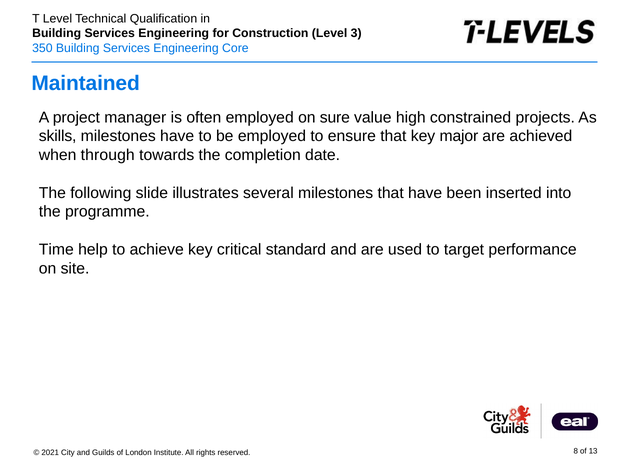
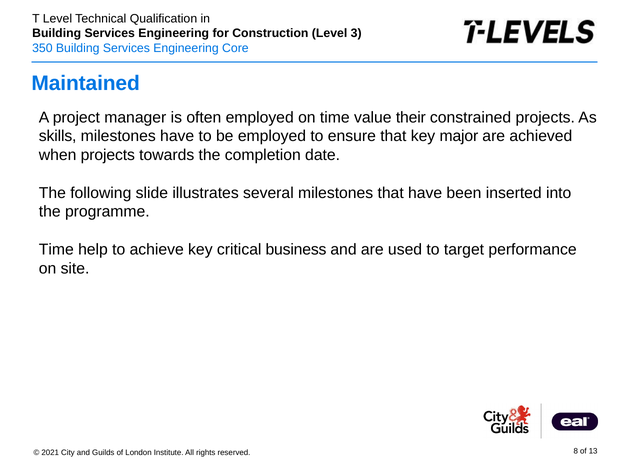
on sure: sure -> time
high: high -> their
when through: through -> projects
standard: standard -> business
